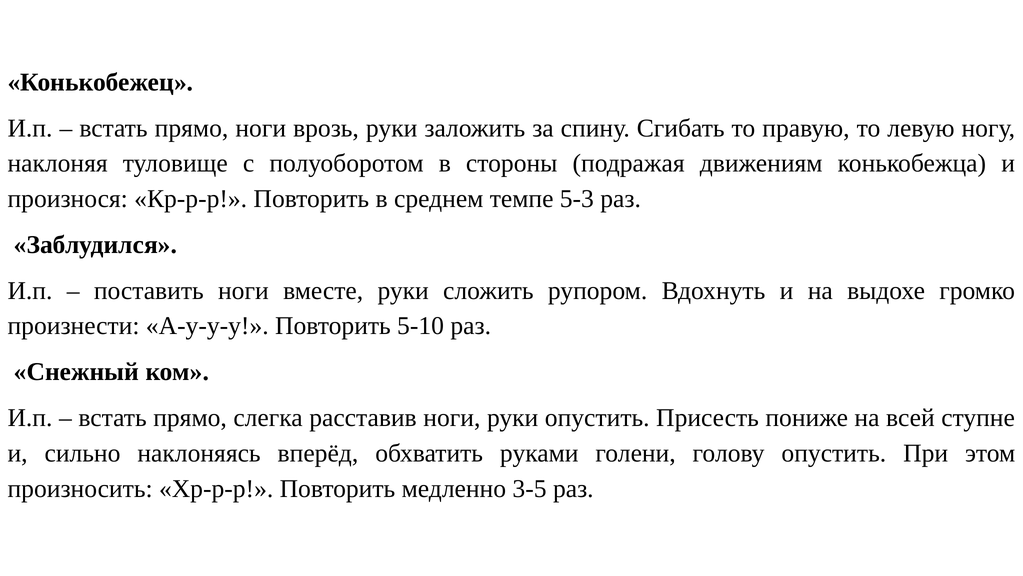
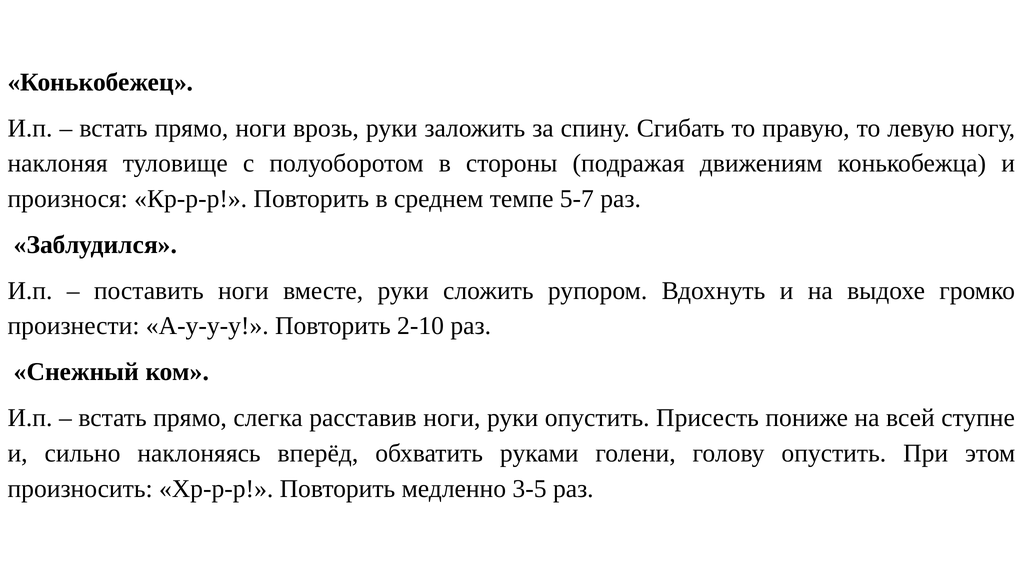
5-3: 5-3 -> 5-7
5-10: 5-10 -> 2-10
